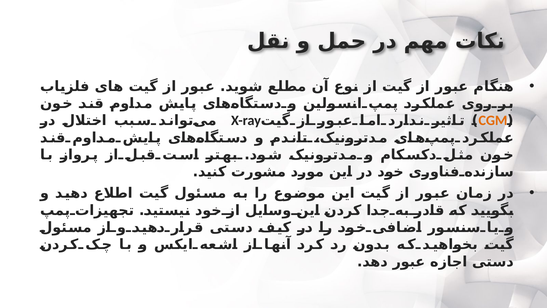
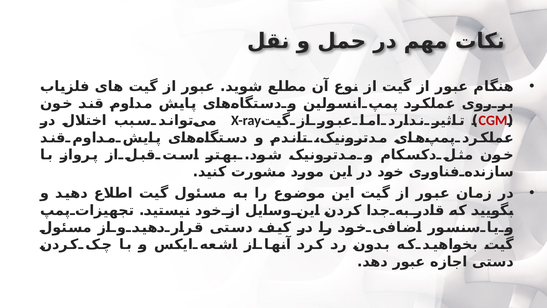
CGM colour: orange -> red
